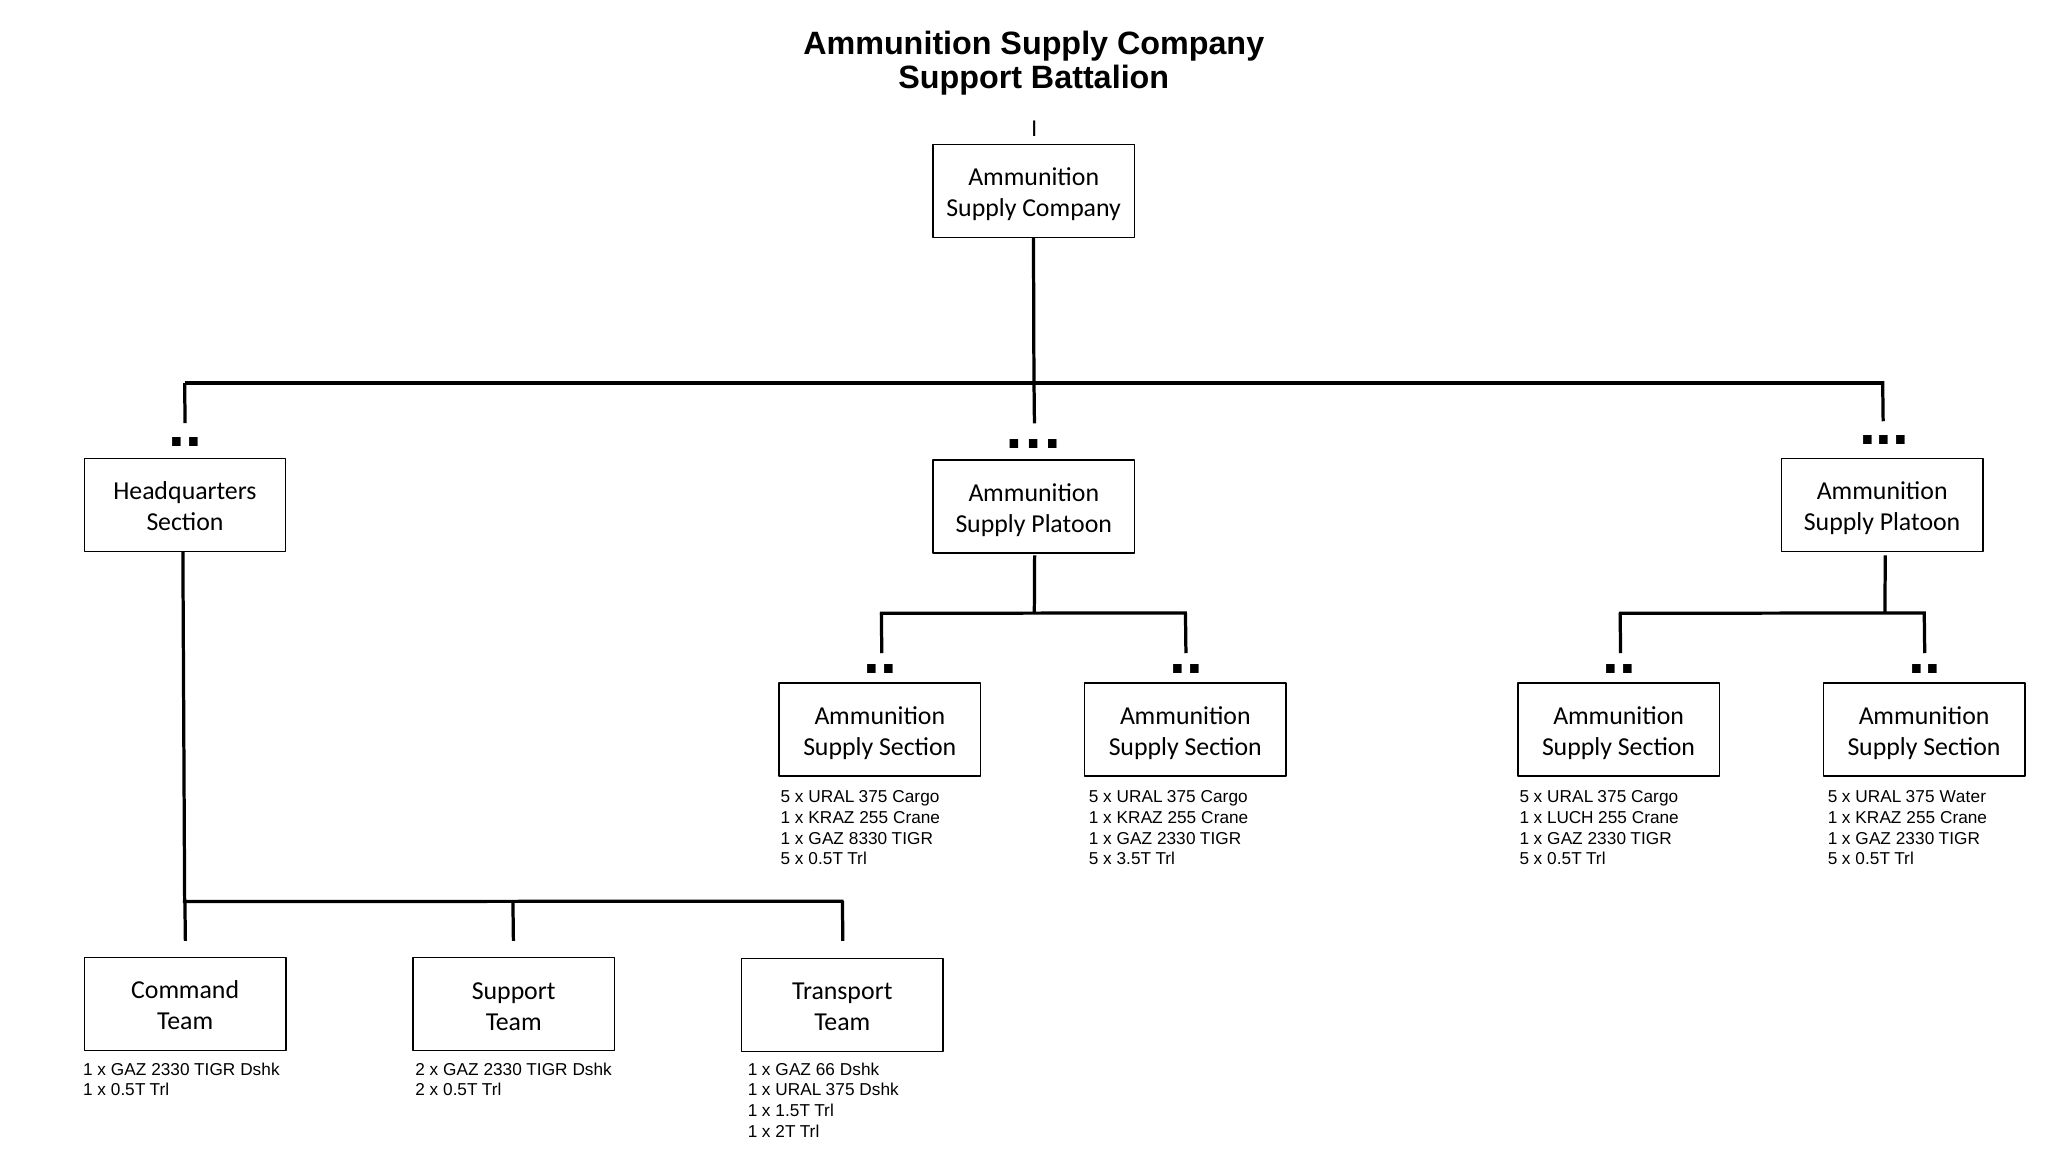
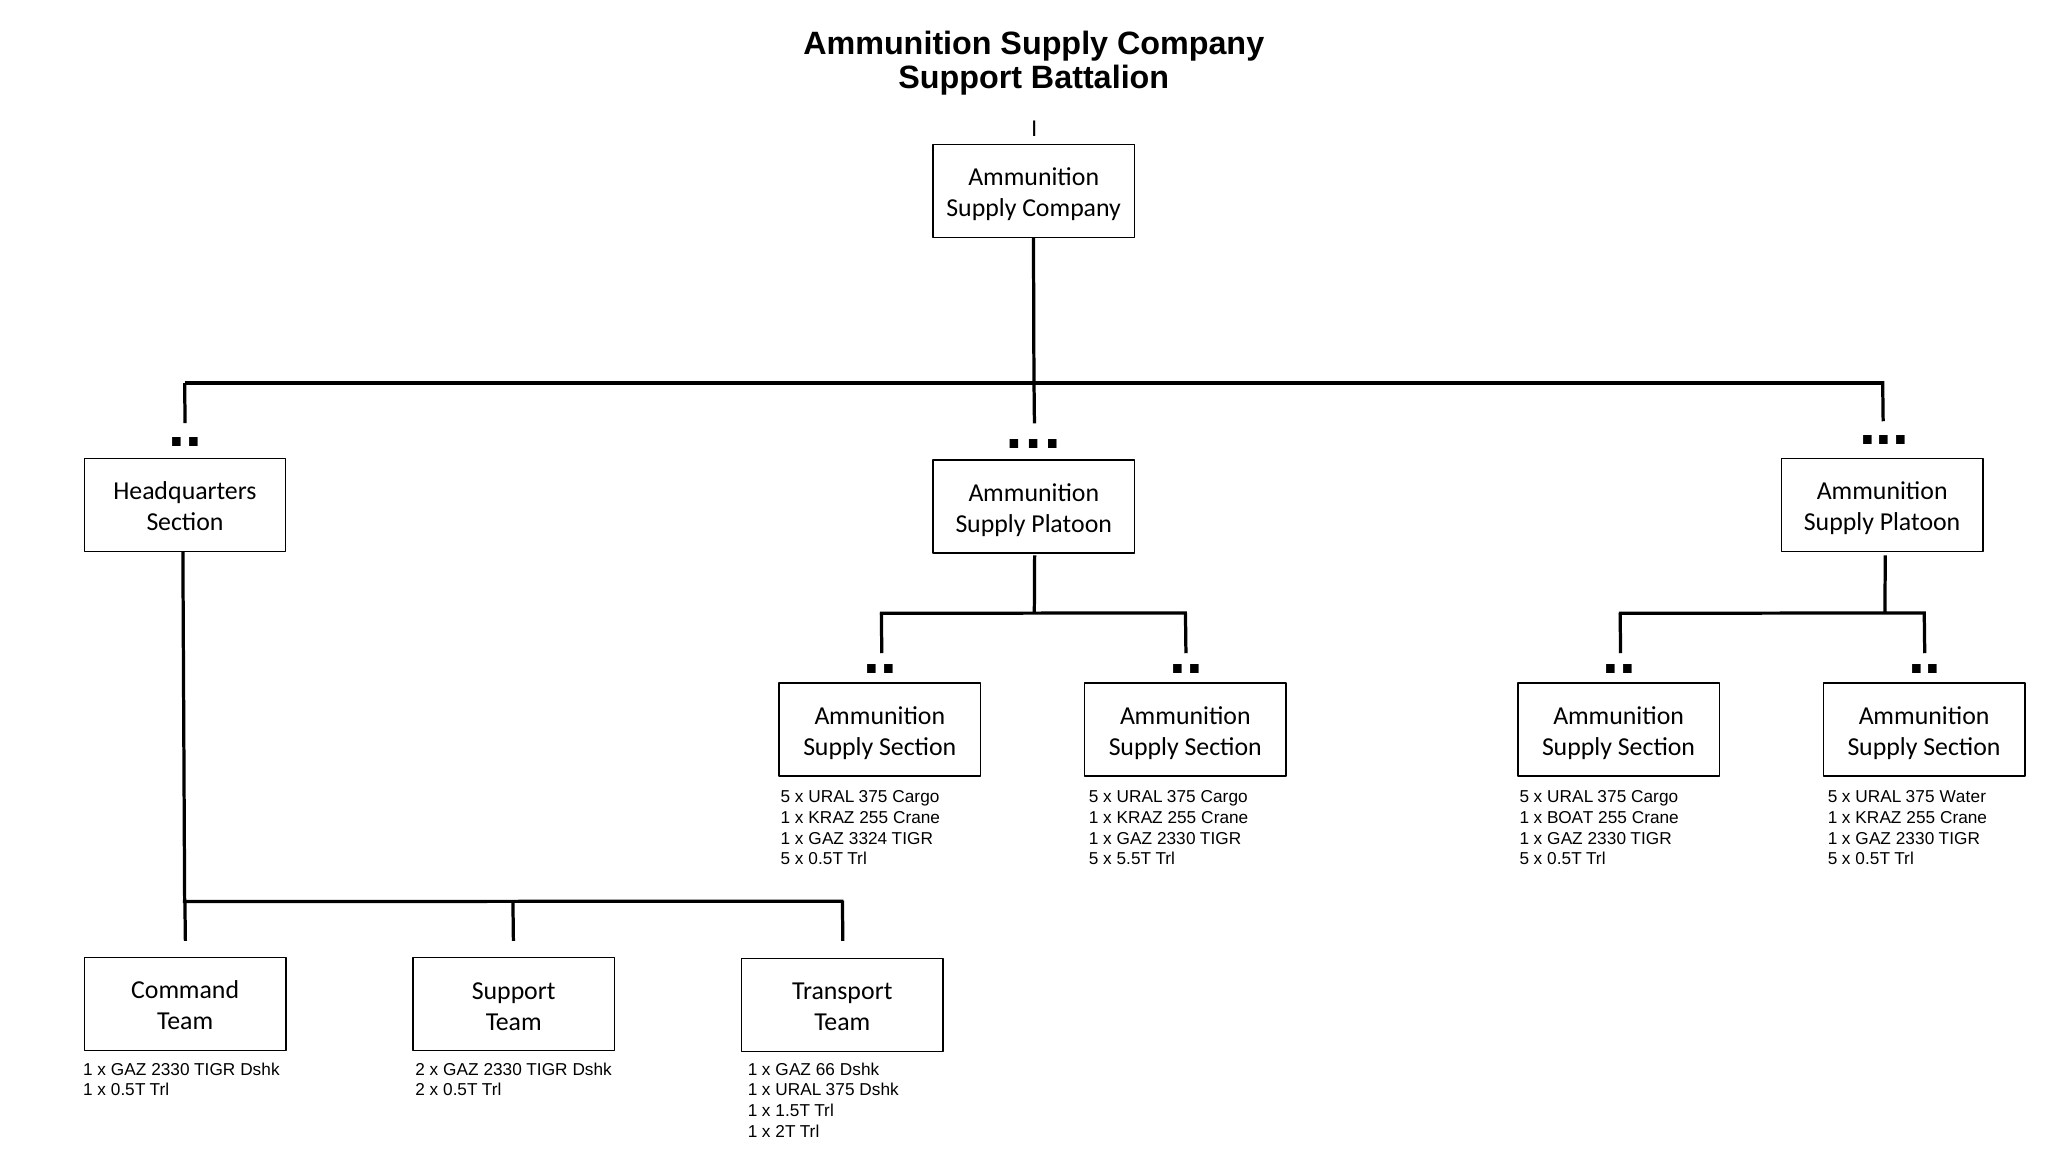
LUCH: LUCH -> BOAT
8330: 8330 -> 3324
3.5T: 3.5T -> 5.5T
